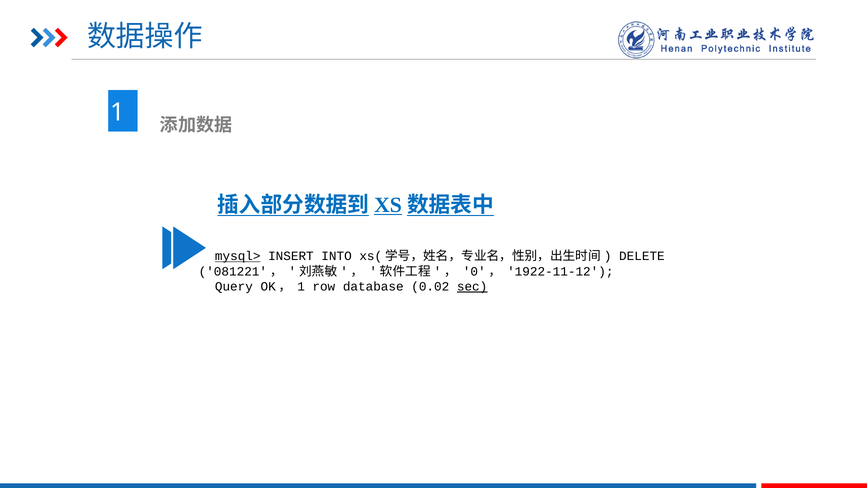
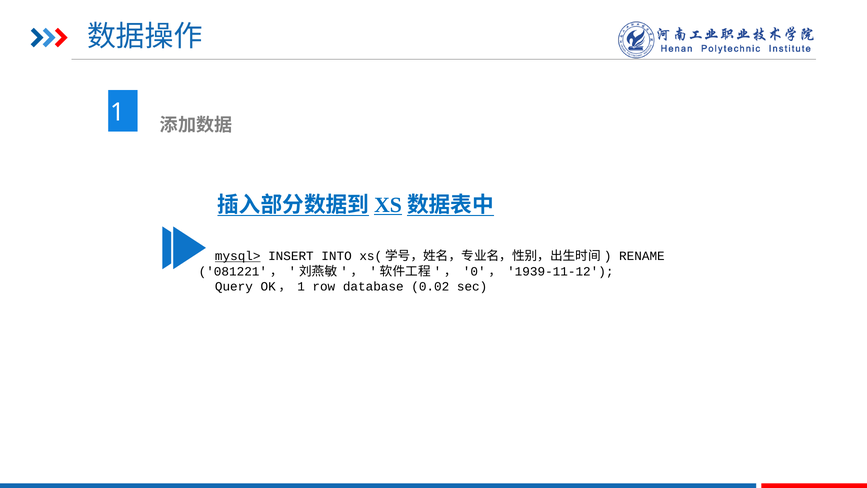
DELETE: DELETE -> RENAME
1922-11-12: 1922-11-12 -> 1939-11-12
sec underline: present -> none
